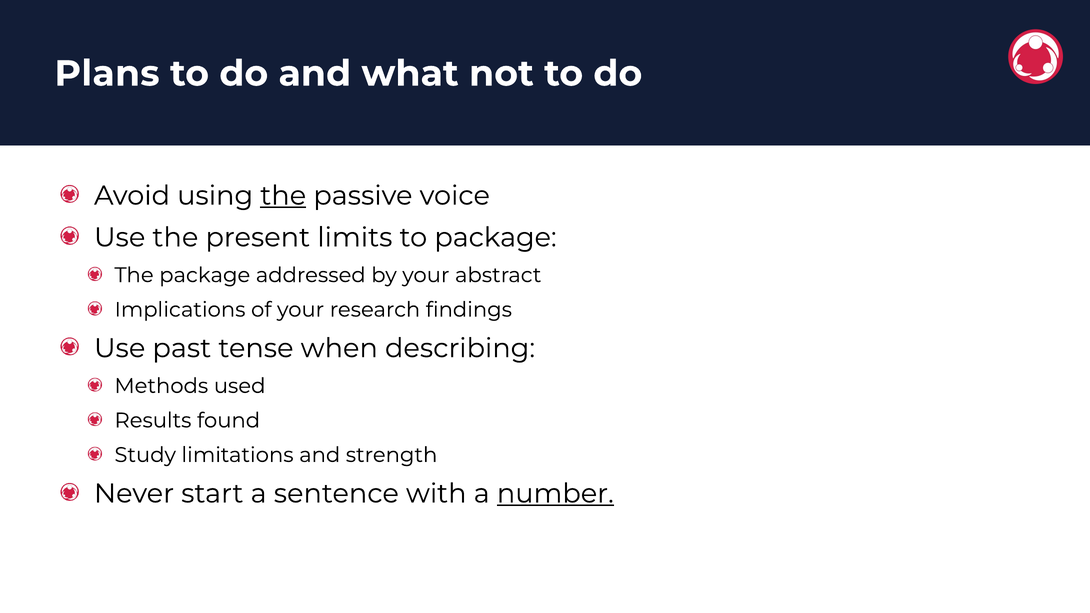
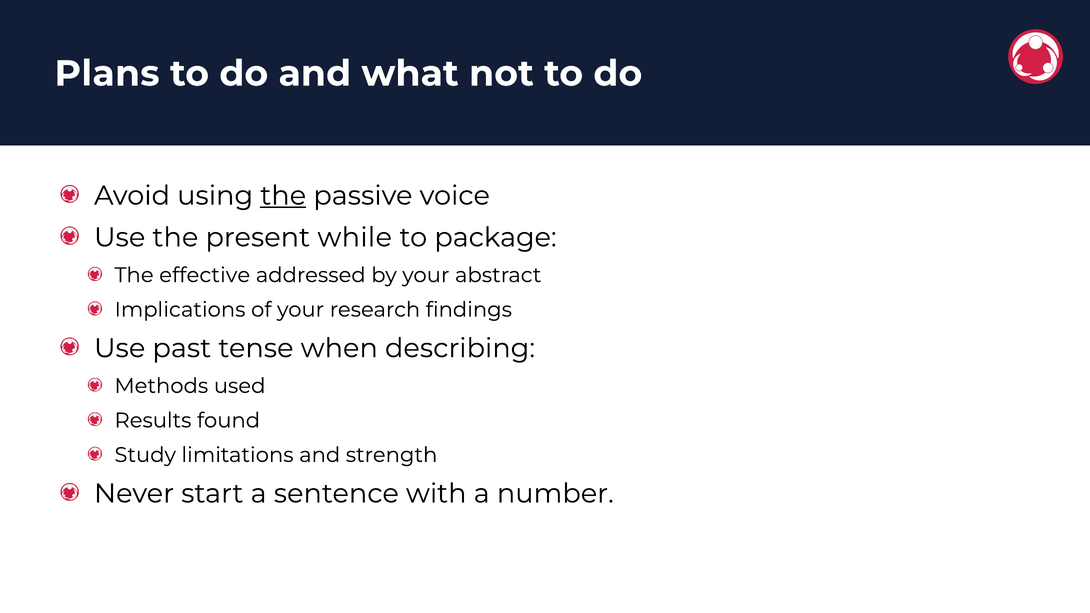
limits: limits -> while
The package: package -> effective
number underline: present -> none
